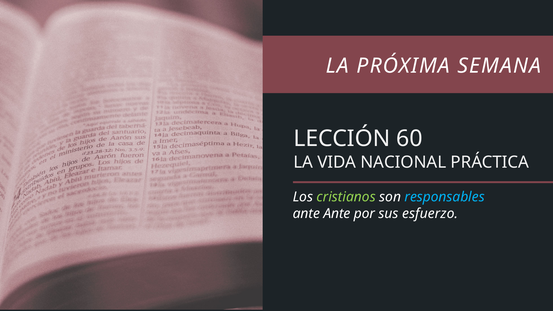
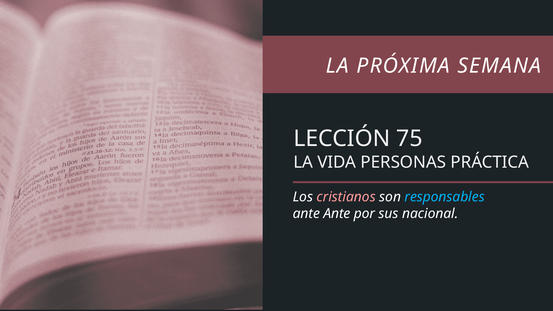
60: 60 -> 75
NACIONAL: NACIONAL -> PERSONAS
cristianos colour: light green -> pink
esfuerzo: esfuerzo -> nacional
